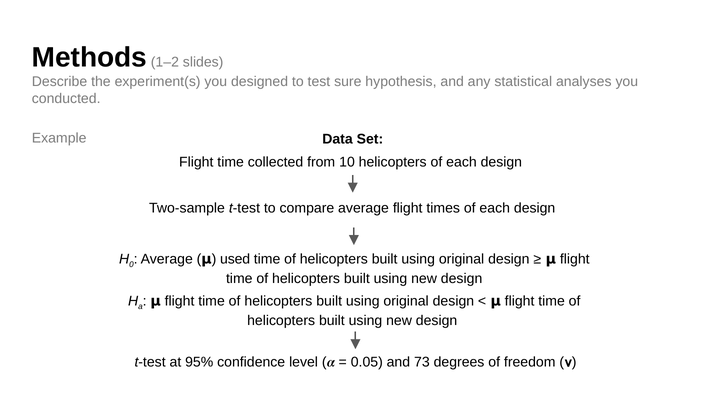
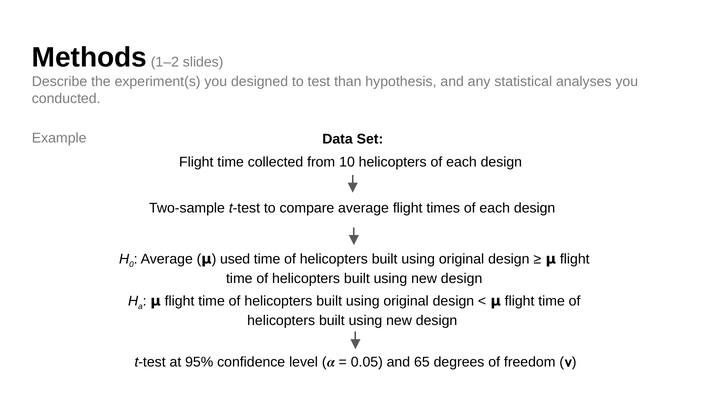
sure: sure -> than
73: 73 -> 65
